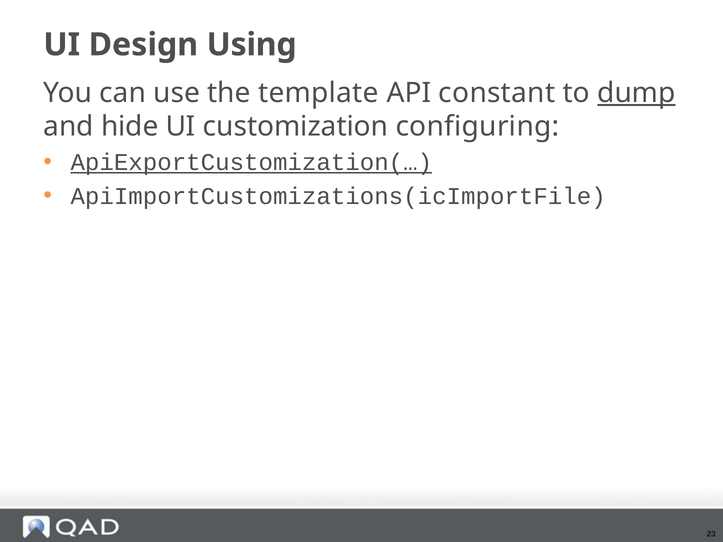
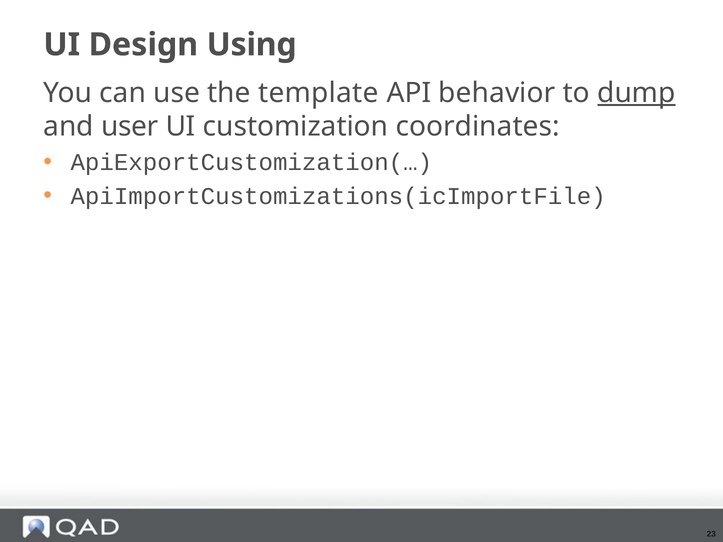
constant: constant -> behavior
hide: hide -> user
configuring: configuring -> coordinates
ApiExportCustomization(… underline: present -> none
